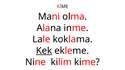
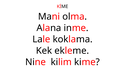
Kek underline: present -> none
